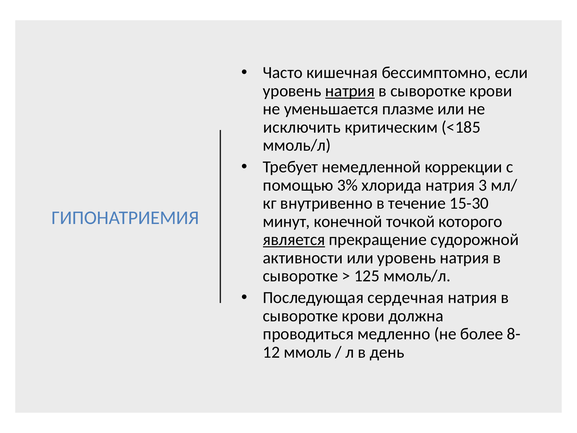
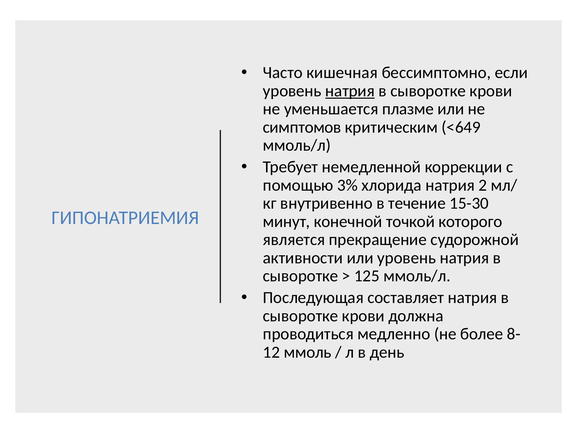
исключить: исключить -> симптомов
<185: <185 -> <649
3: 3 -> 2
является underline: present -> none
сердечная: сердечная -> составляет
